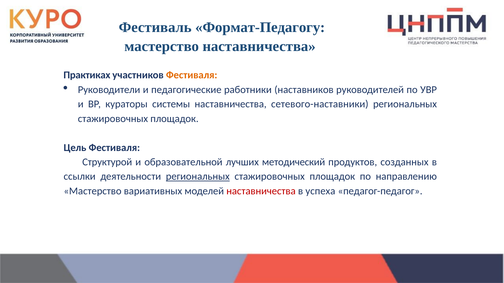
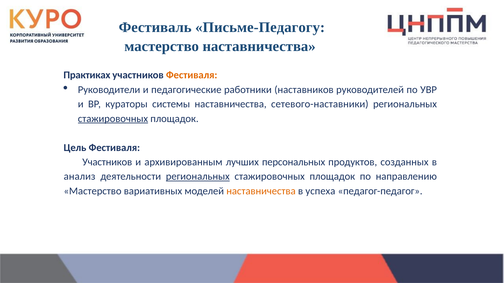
Формат-Педагогу: Формат-Педагогу -> Письме-Педагогу
стажировочных at (113, 119) underline: none -> present
Структурой at (107, 162): Структурой -> Участников
образовательной: образовательной -> архивированным
методический: методический -> персональных
ссылки: ссылки -> анализ
наставничества at (261, 191) colour: red -> orange
